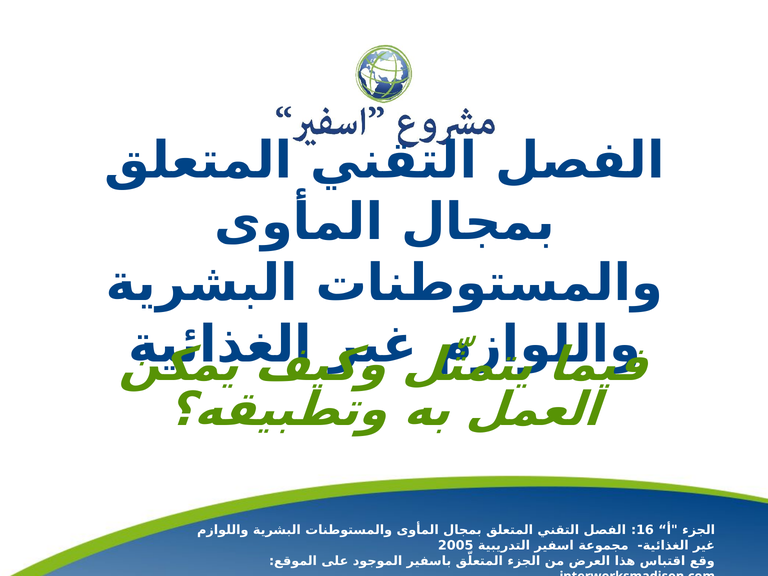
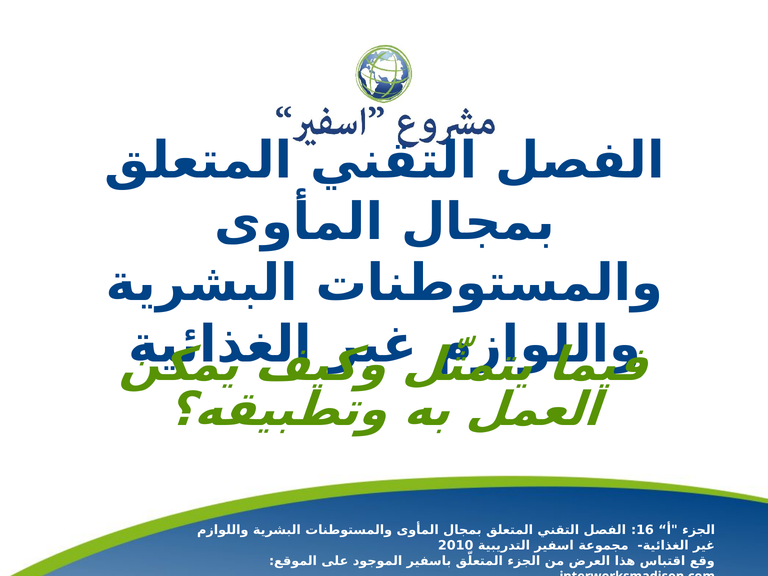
2005: 2005 -> 2010
